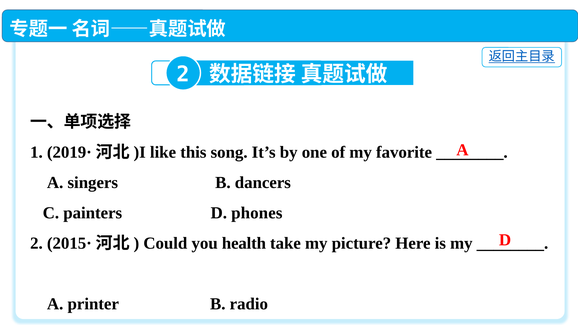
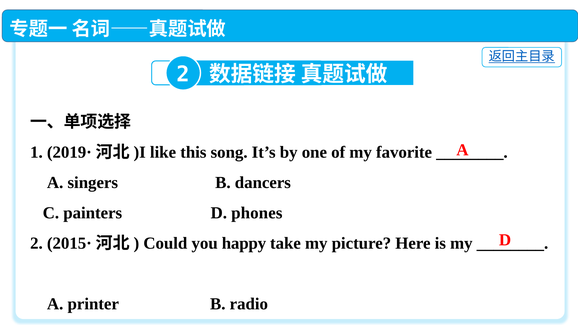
health: health -> happy
